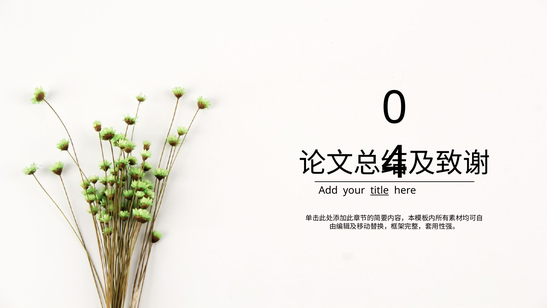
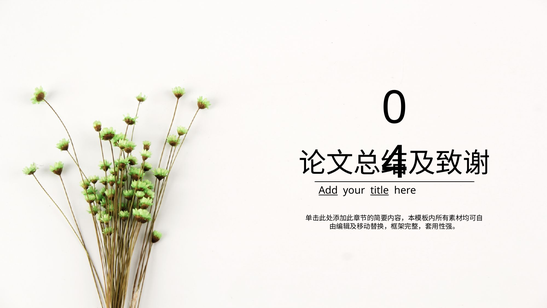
Add underline: none -> present
